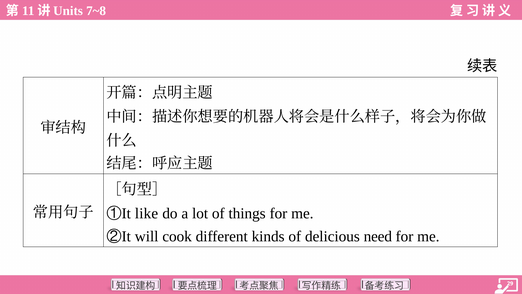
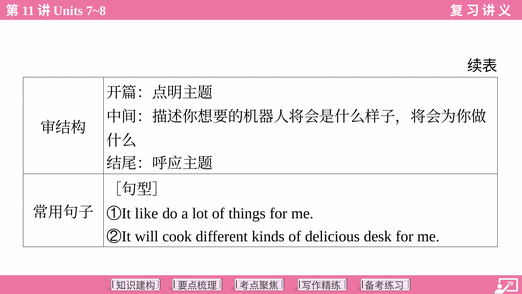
need: need -> desk
